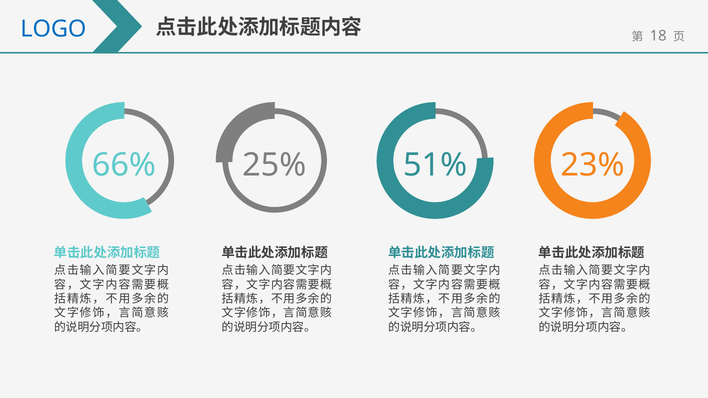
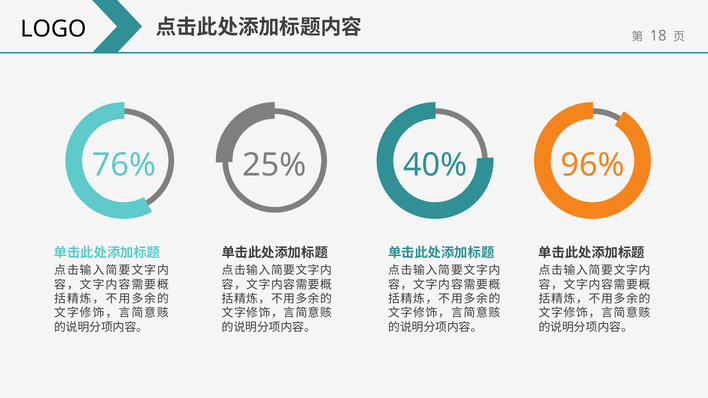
LOGO colour: blue -> black
66%: 66% -> 76%
51%: 51% -> 40%
23%: 23% -> 96%
